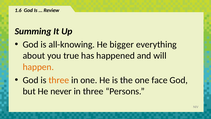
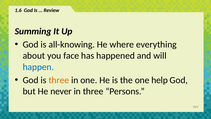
bigger: bigger -> where
true: true -> face
happen colour: orange -> blue
face: face -> help
